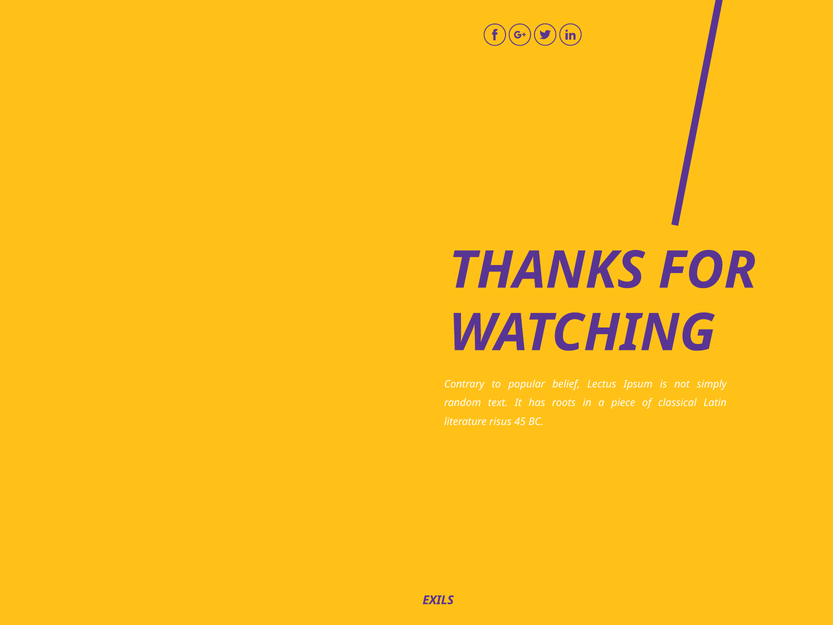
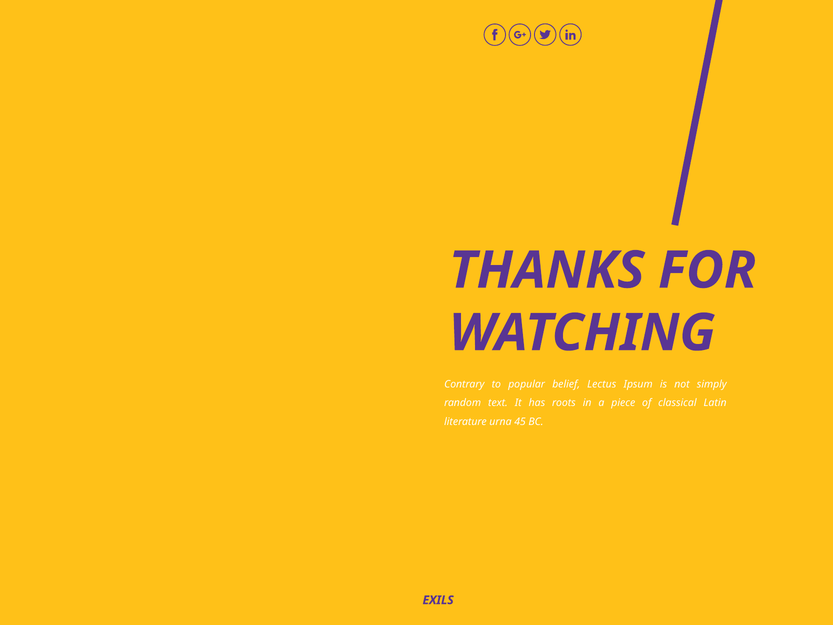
risus: risus -> urna
